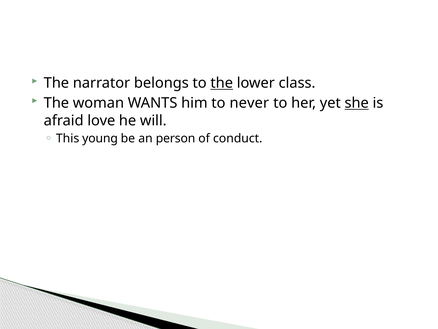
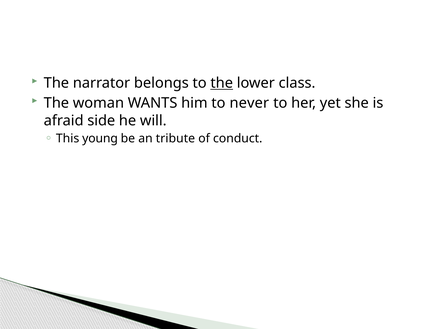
she underline: present -> none
love: love -> side
person: person -> tribute
